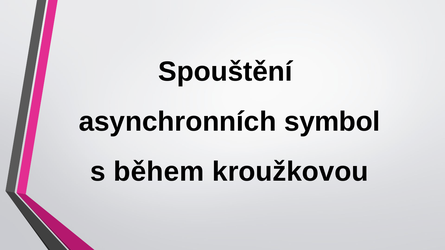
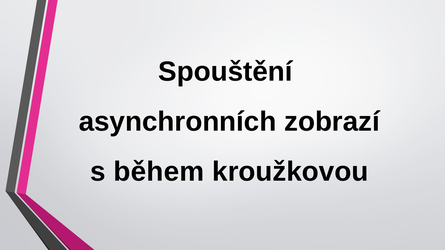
symbol: symbol -> zobrazí
